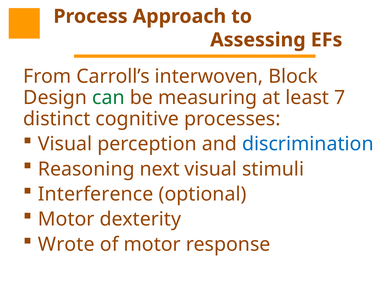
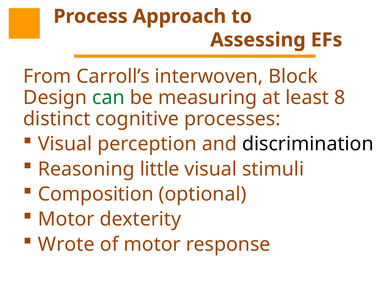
7: 7 -> 8
discrimination colour: blue -> black
next: next -> little
Interference: Interference -> Composition
